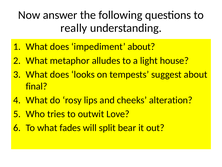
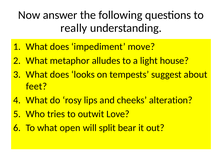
impediment about: about -> move
final: final -> feet
fades: fades -> open
